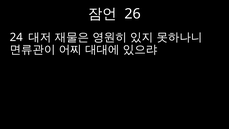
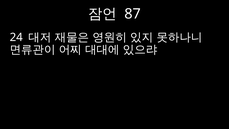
26: 26 -> 87
